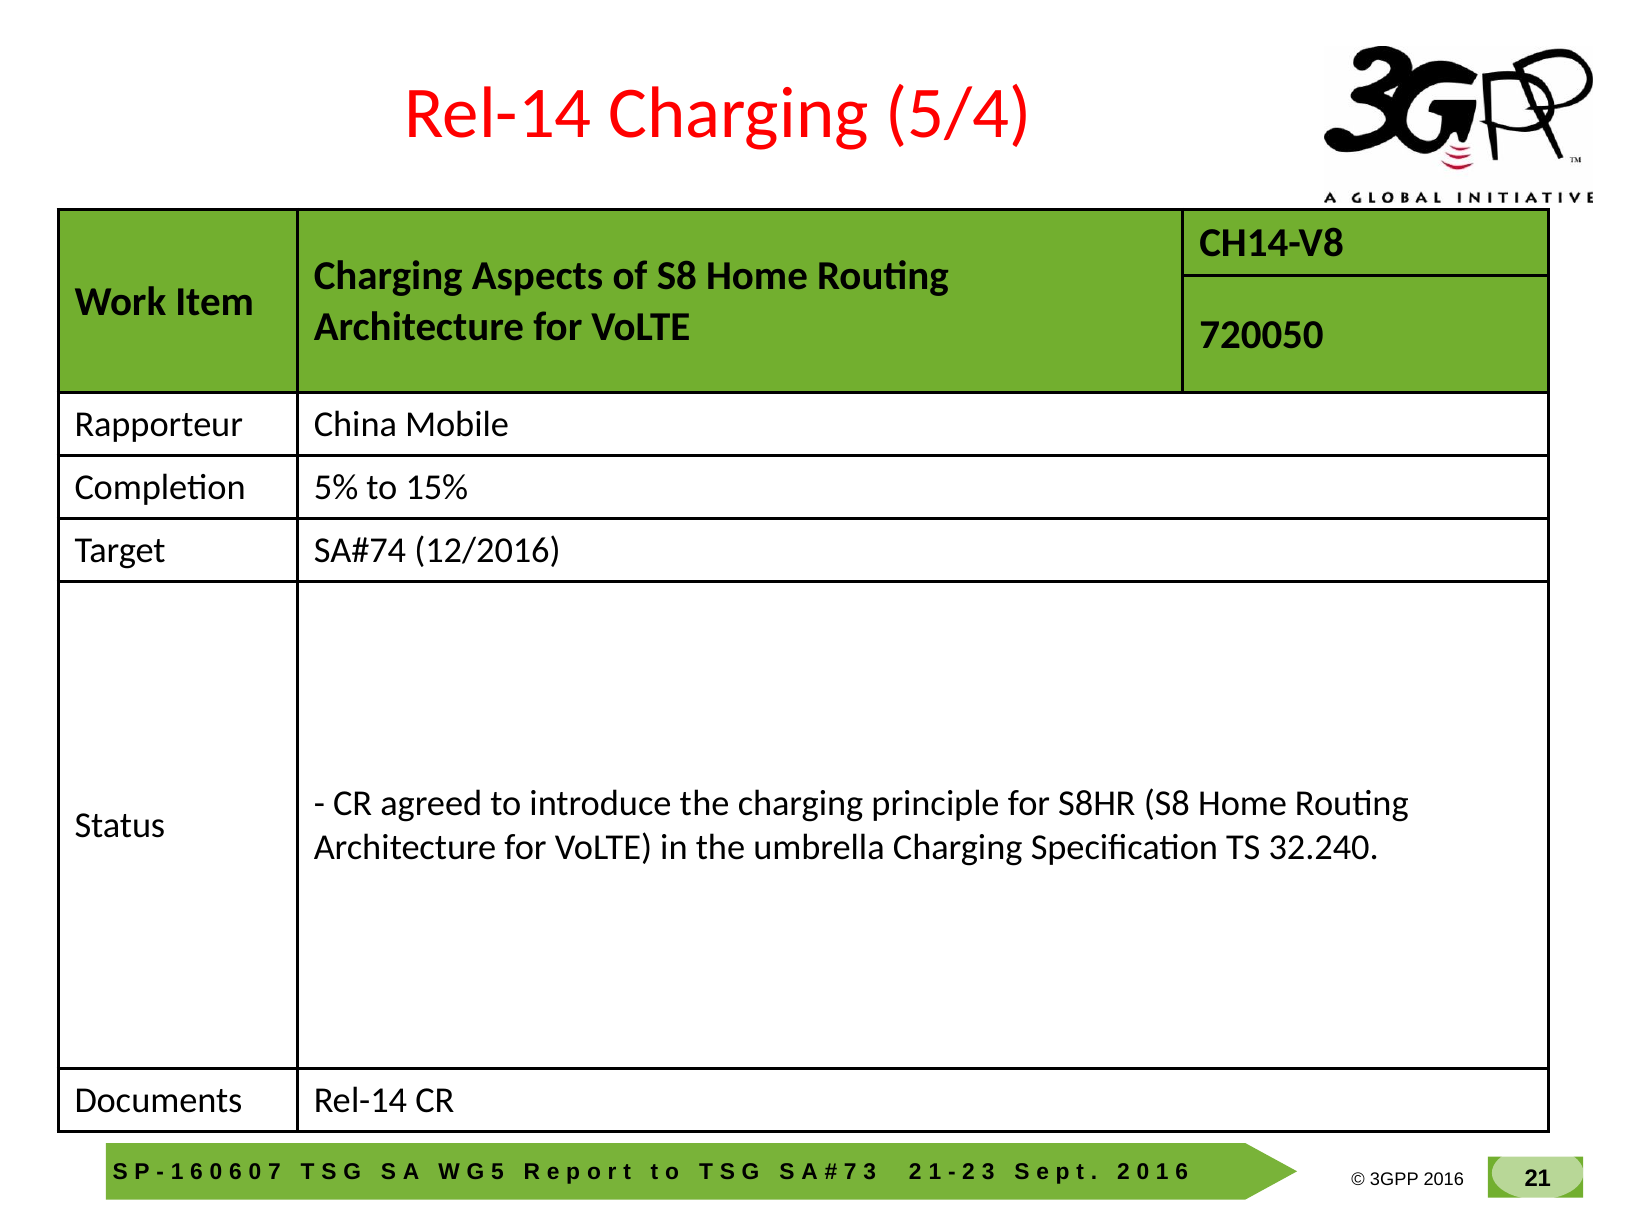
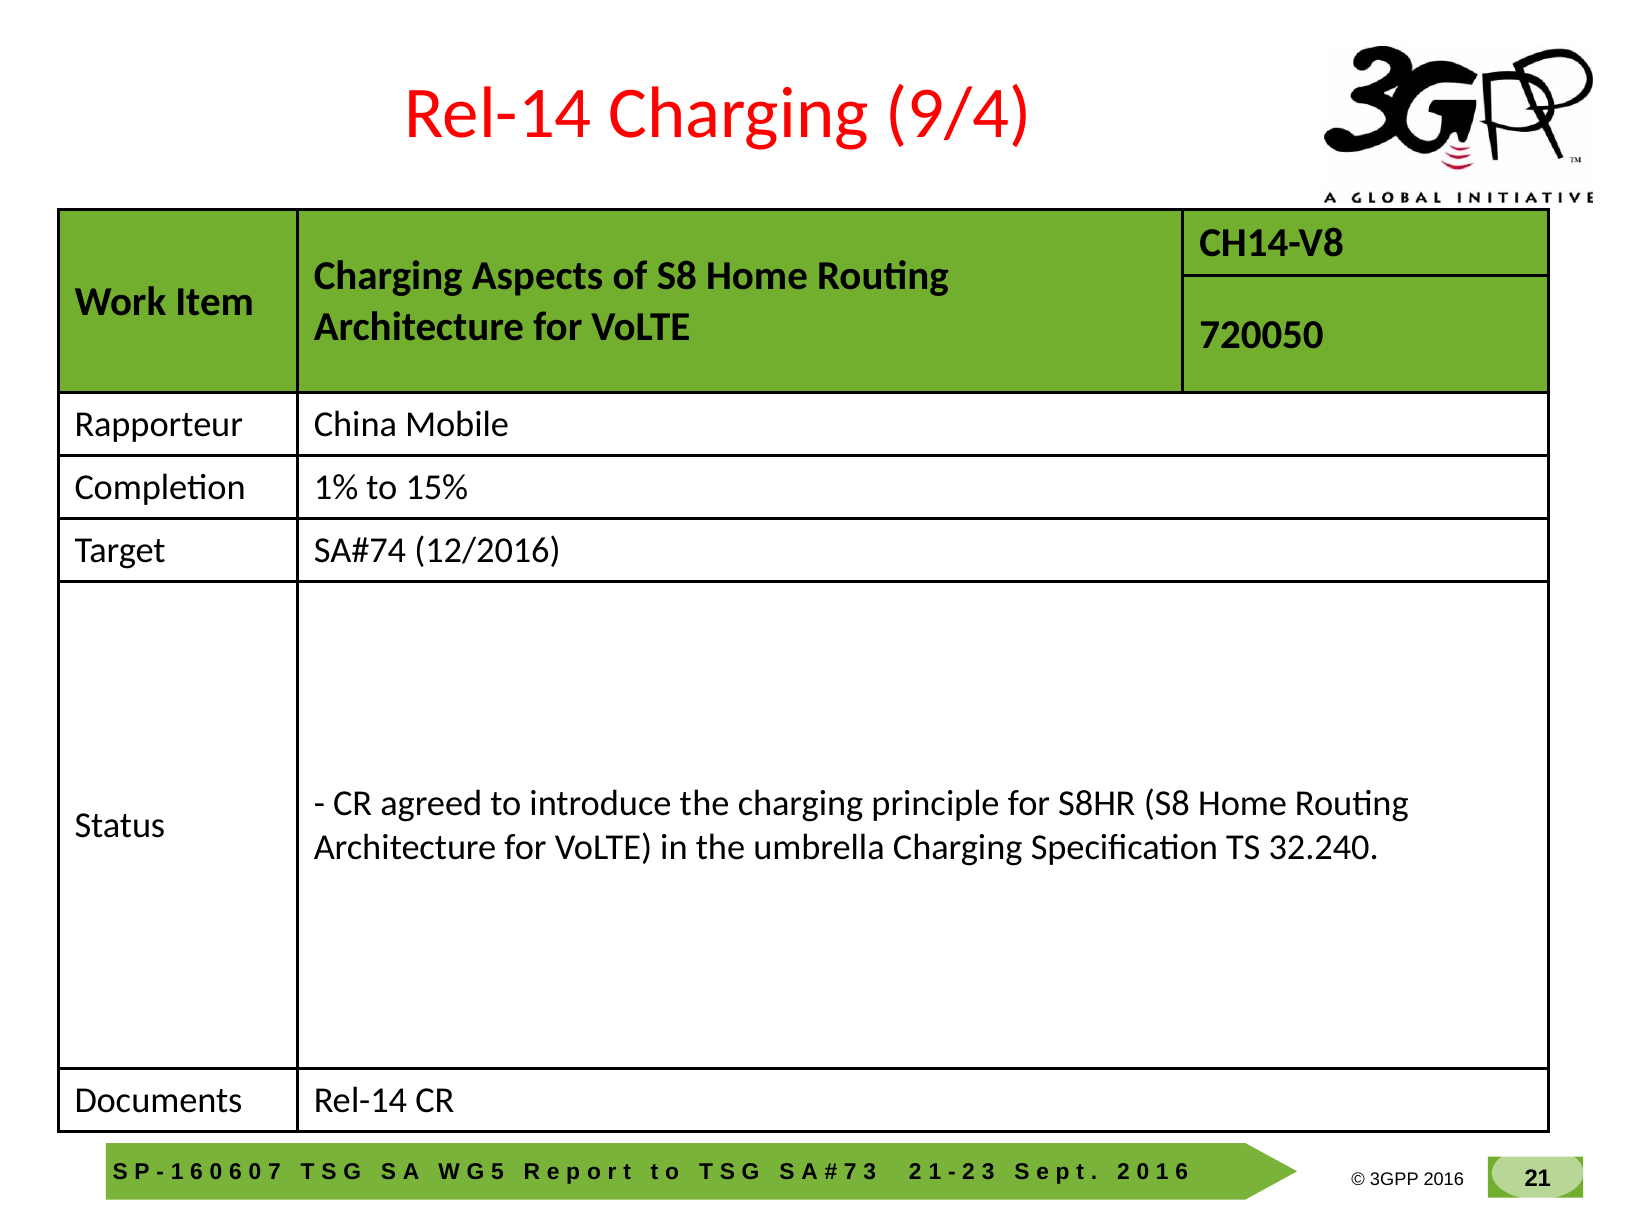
5/4: 5/4 -> 9/4
5%: 5% -> 1%
